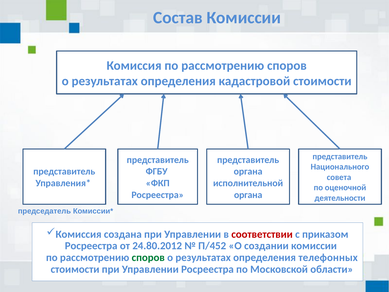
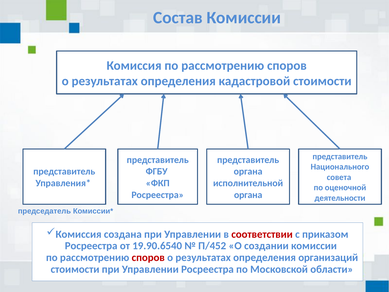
24.80.2012: 24.80.2012 -> 19.90.6540
споров at (148, 257) colour: green -> red
телефонных: телефонных -> организаций
